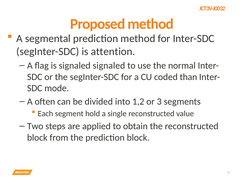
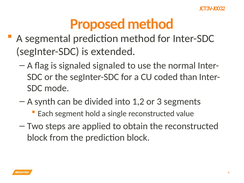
attention: attention -> extended
often: often -> synth
